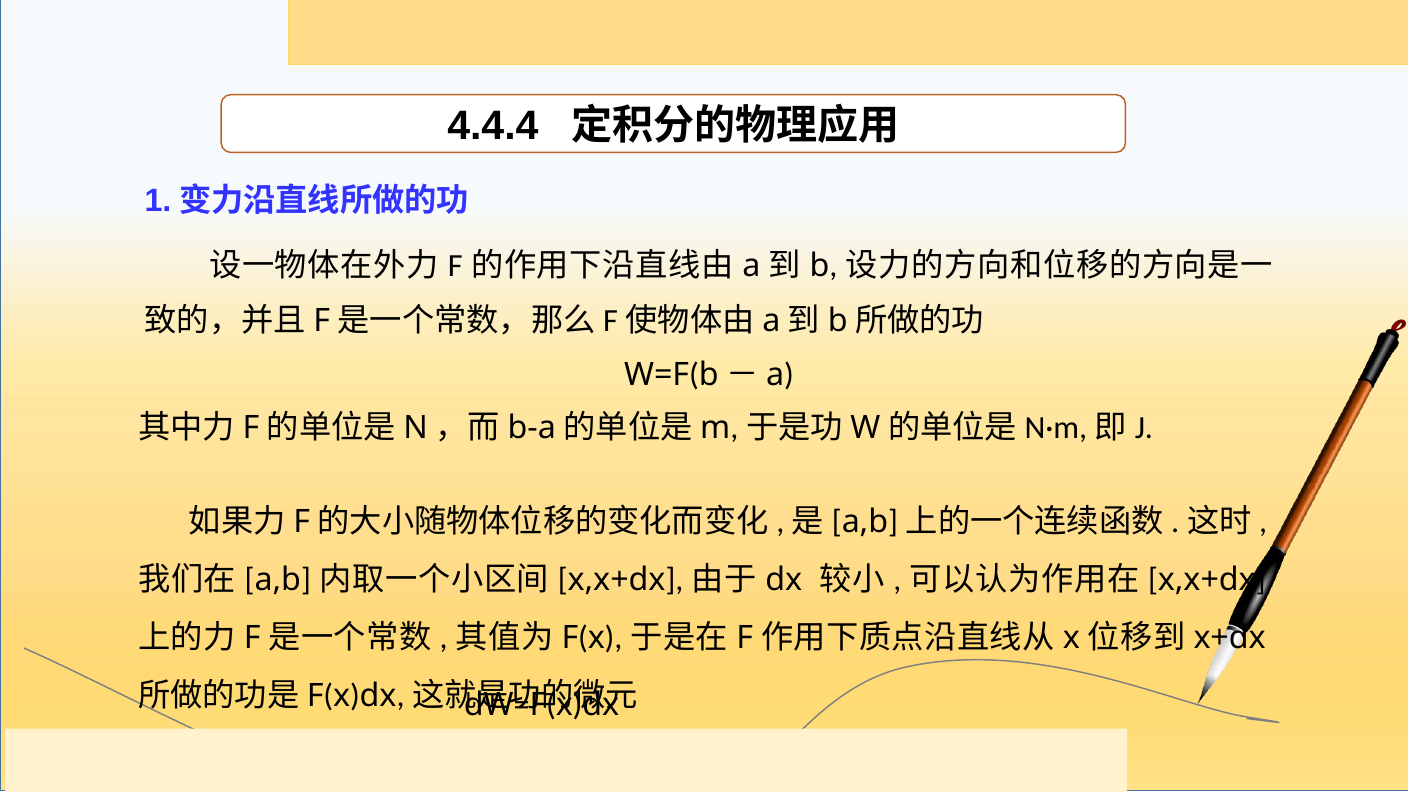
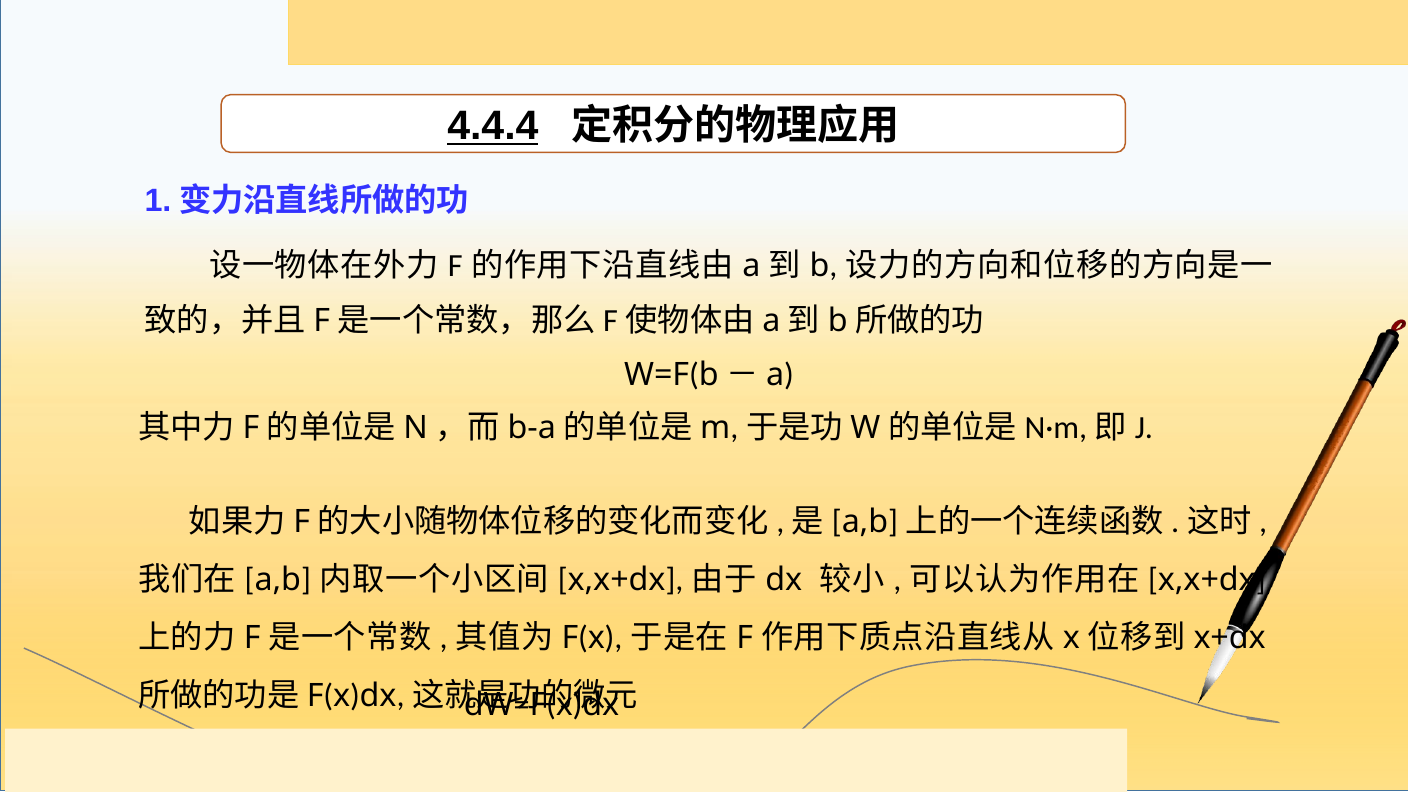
4.4.4 underline: none -> present
